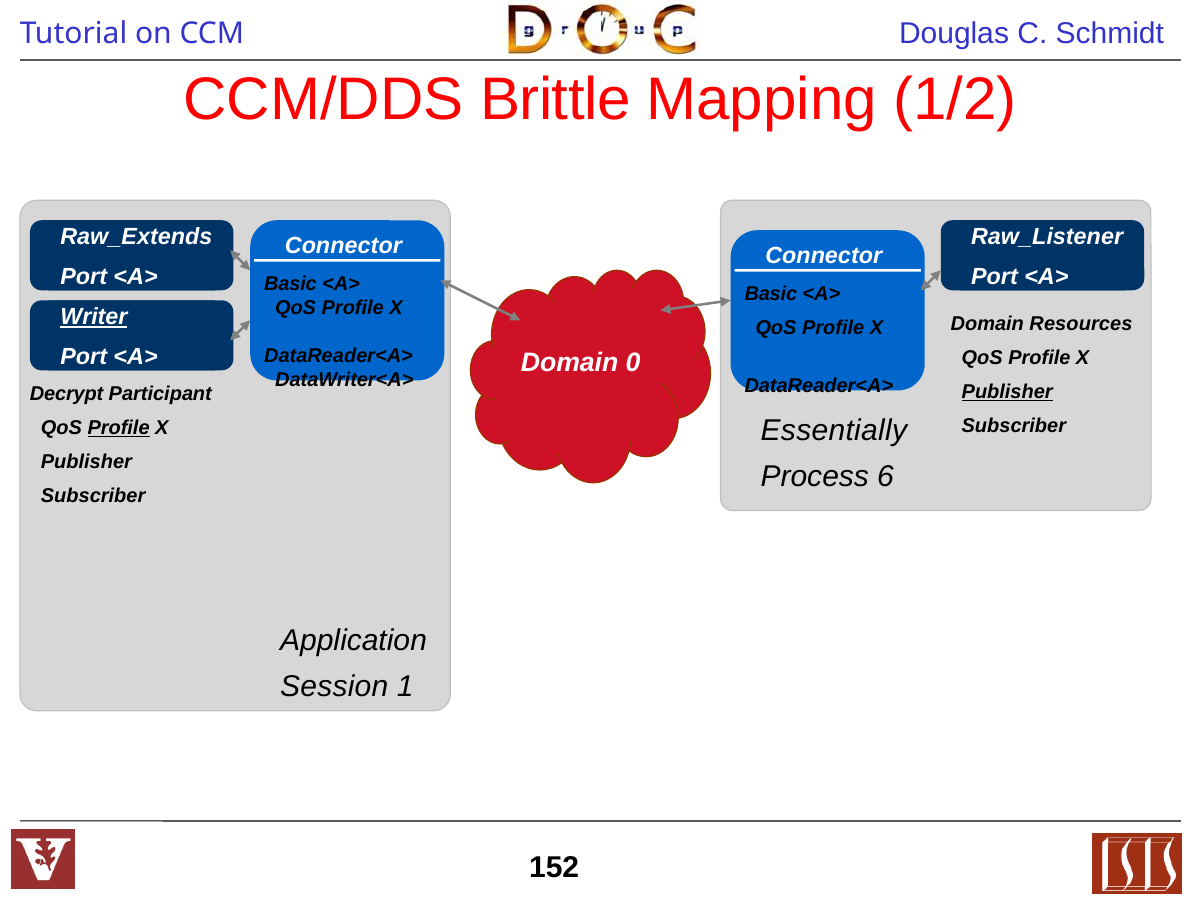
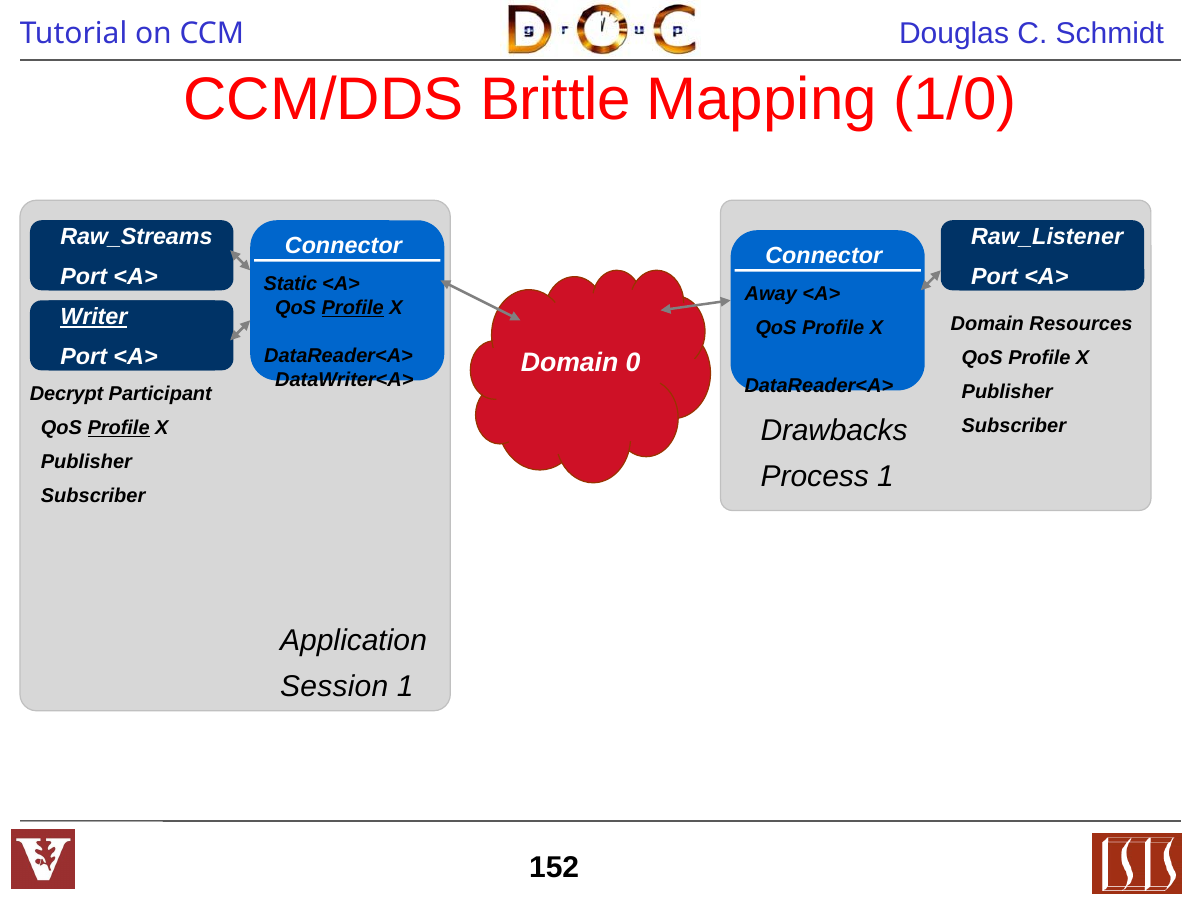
1/2: 1/2 -> 1/0
Raw_Extends: Raw_Extends -> Raw_Streams
Basic at (290, 284): Basic -> Static
Basic at (771, 294): Basic -> Away
Profile at (353, 308) underline: none -> present
Publisher at (1007, 392) underline: present -> none
Essentially: Essentially -> Drawbacks
Process 6: 6 -> 1
